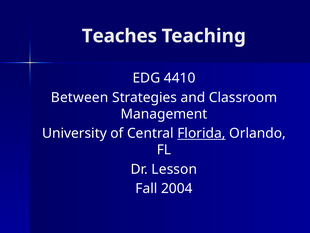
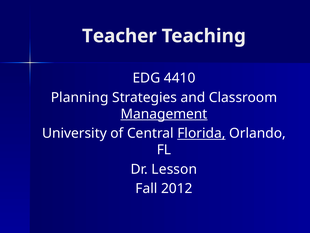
Teaches: Teaches -> Teacher
Between: Between -> Planning
Management underline: none -> present
2004: 2004 -> 2012
